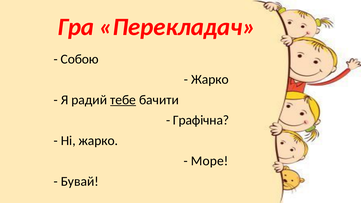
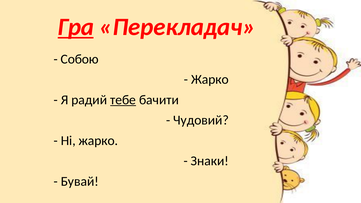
Гра underline: none -> present
Графічна: Графічна -> Чудовий
Море: Море -> Знаки
